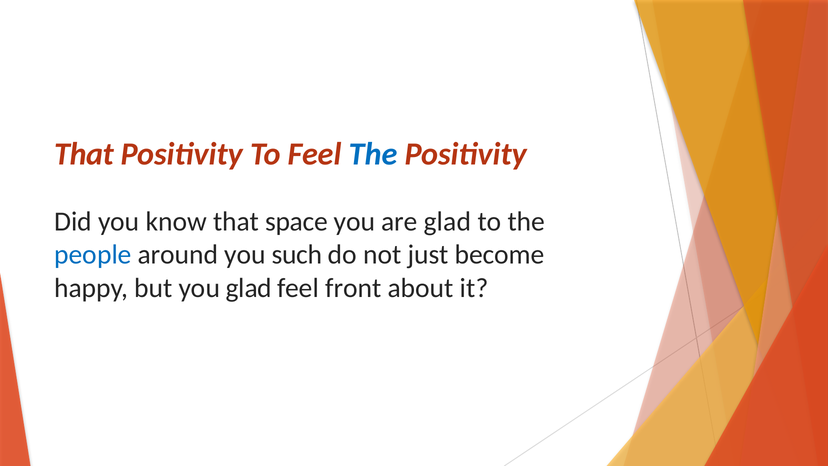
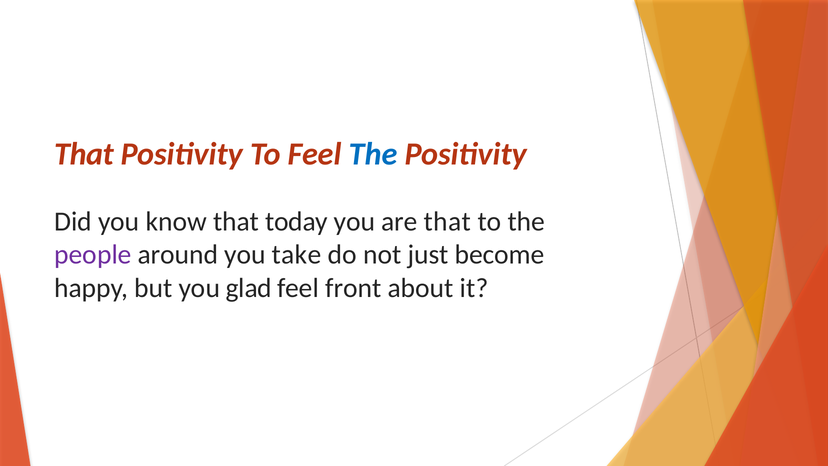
space: space -> today
are glad: glad -> that
people colour: blue -> purple
such: such -> take
